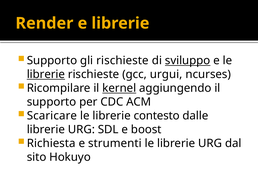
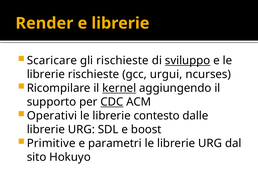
Supporto at (52, 60): Supporto -> Scaricare
librerie at (46, 74) underline: present -> none
CDC underline: none -> present
Scaricare: Scaricare -> Operativi
Richiesta: Richiesta -> Primitive
strumenti: strumenti -> parametri
